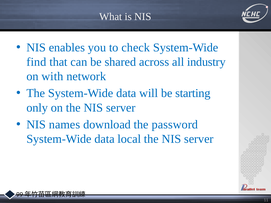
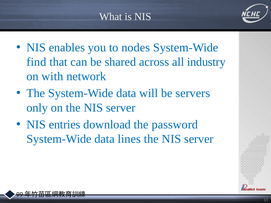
check: check -> nodes
starting: starting -> servers
names: names -> entries
local: local -> lines
